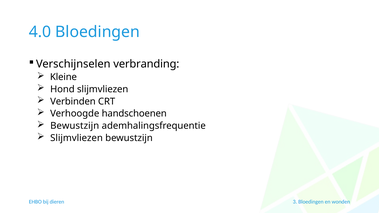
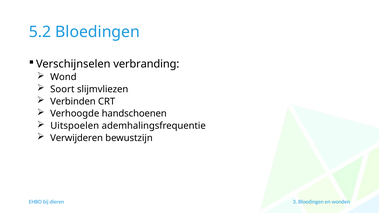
4.0: 4.0 -> 5.2
Kleine: Kleine -> Wond
Hond: Hond -> Soort
Bewustzijn at (75, 126): Bewustzijn -> Uitspoelen
Slijmvliezen at (77, 138): Slijmvliezen -> Verwijderen
